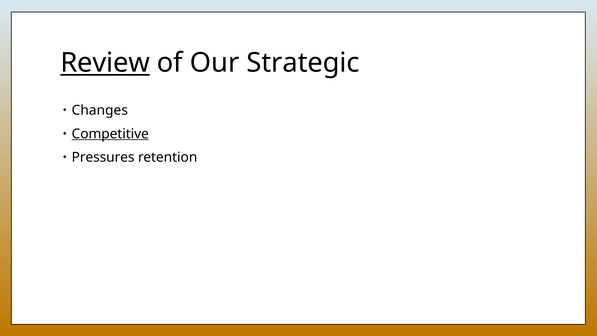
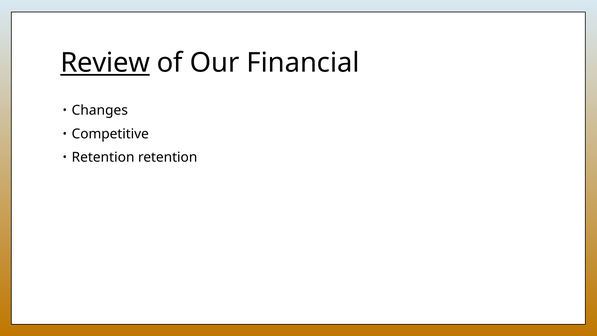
Strategic: Strategic -> Financial
Competitive underline: present -> none
Pressures at (103, 157): Pressures -> Retention
